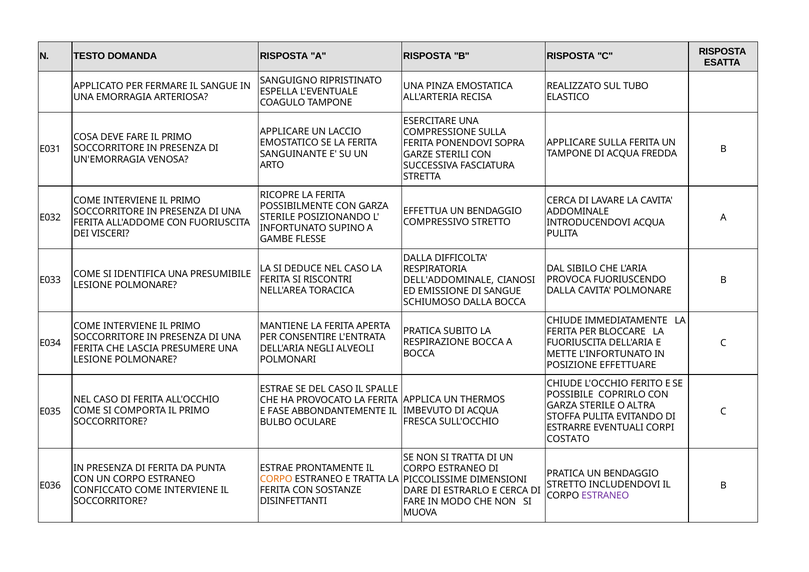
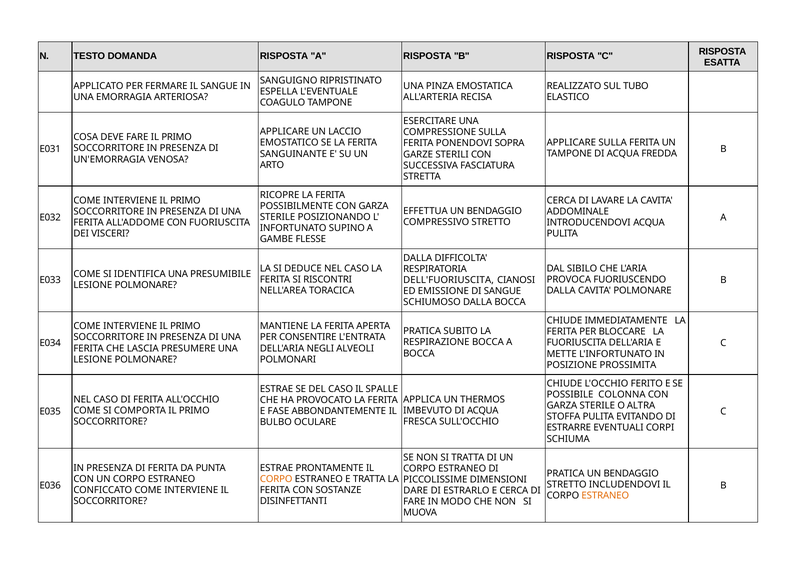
DELL'ADDOMINALE: DELL'ADDOMINALE -> DELL'FUORIUSCITA
EFFETTUARE: EFFETTUARE -> PROSSIMITA
COPRIRLO: COPRIRLO -> COLONNA
COSTATO: COSTATO -> SCHIUMA
ESTRANEO at (605, 496) colour: purple -> orange
